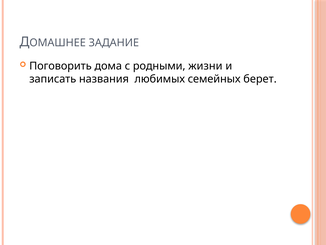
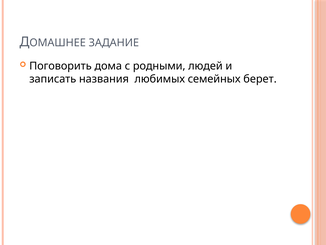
жизни: жизни -> людей
